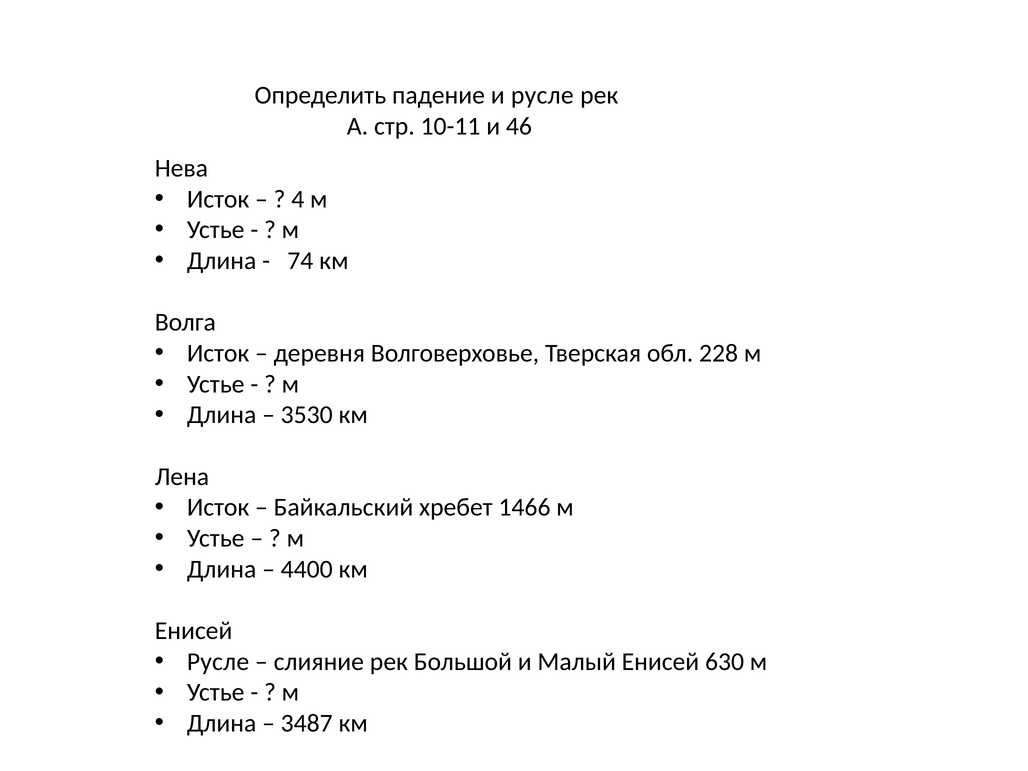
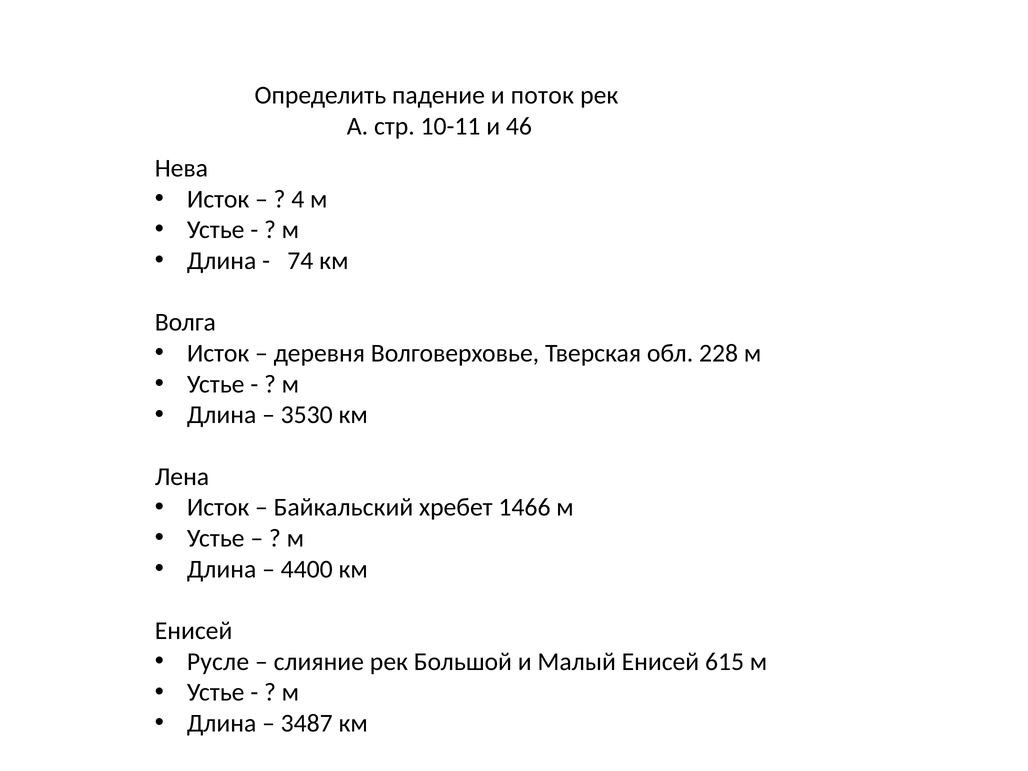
и русле: русле -> поток
630: 630 -> 615
